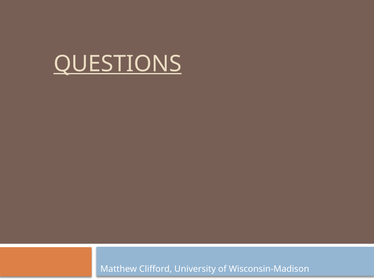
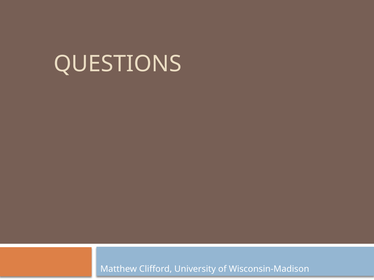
QUESTIONS underline: present -> none
